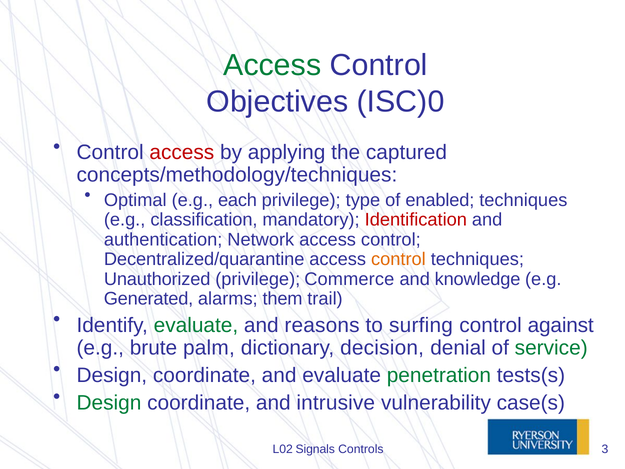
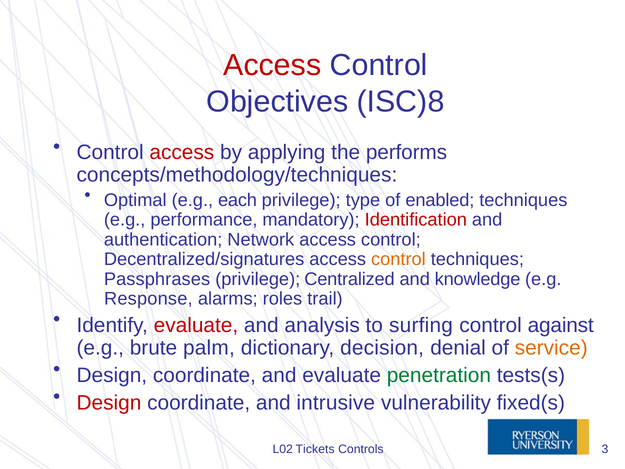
Access at (272, 65) colour: green -> red
ISC)0: ISC)0 -> ISC)8
captured: captured -> performs
classification: classification -> performance
Decentralized/quarantine: Decentralized/quarantine -> Decentralized/signatures
Unauthorized: Unauthorized -> Passphrases
Commerce: Commerce -> Centralized
Generated: Generated -> Response
them: them -> roles
evaluate at (196, 325) colour: green -> red
reasons: reasons -> analysis
service colour: green -> orange
Design at (109, 402) colour: green -> red
case(s: case(s -> fixed(s
Signals: Signals -> Tickets
